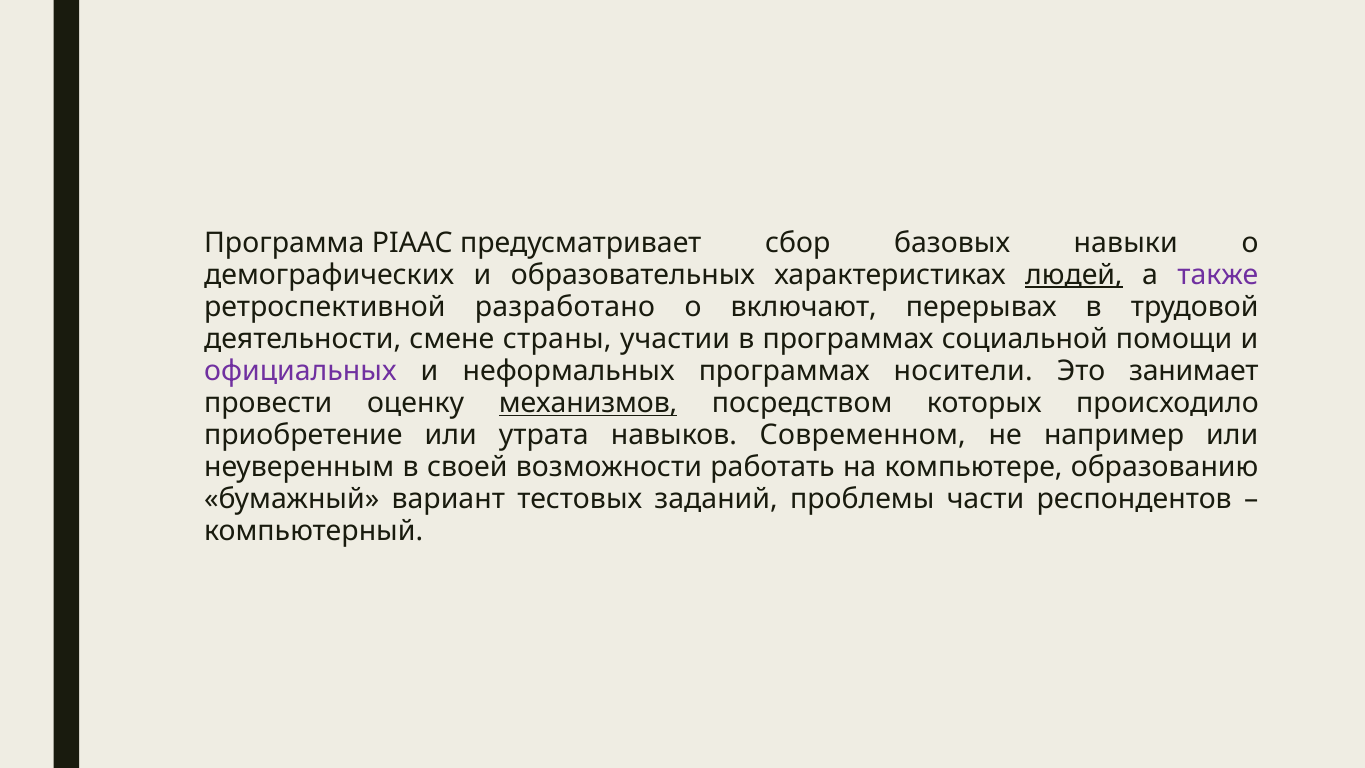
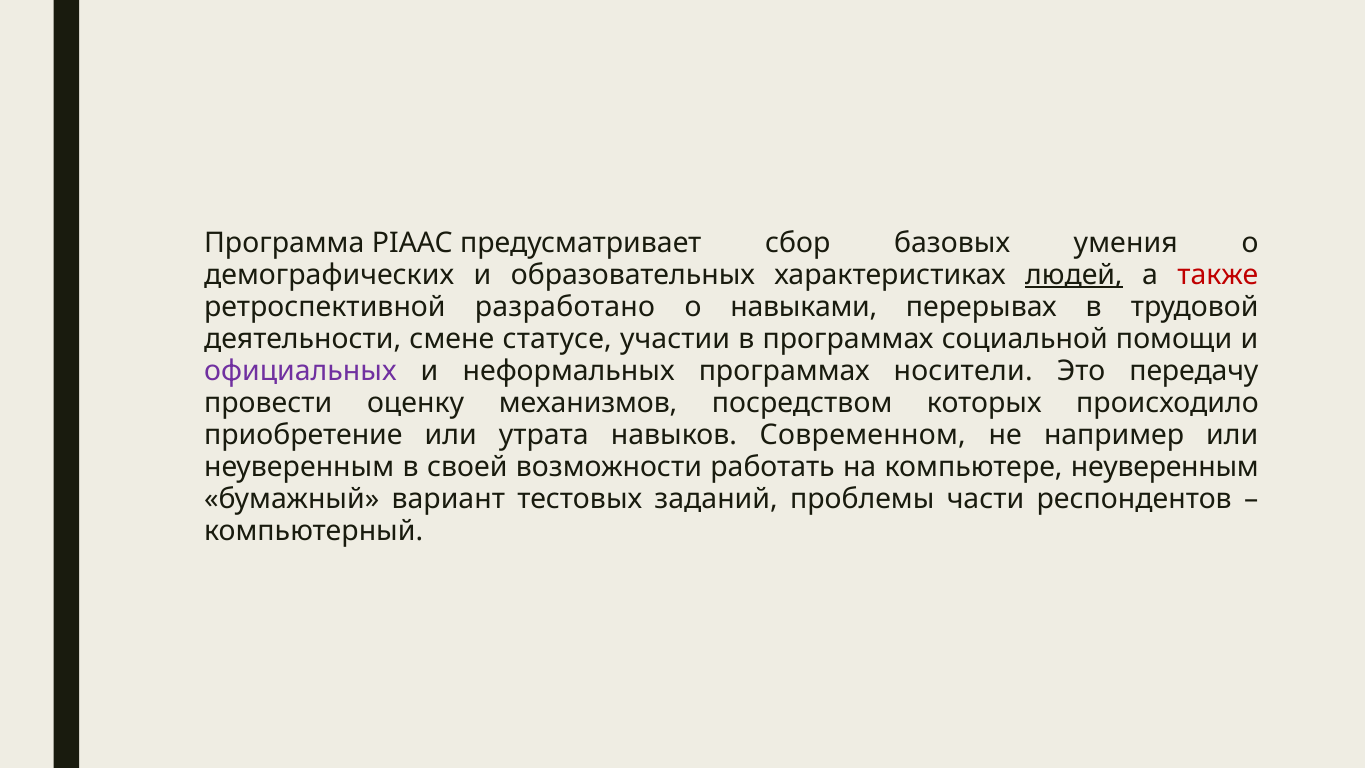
навыки: навыки -> умения
также colour: purple -> red
включают: включают -> навыками
страны: страны -> статусе
занимает: занимает -> передачу
механизмов underline: present -> none
компьютере образованию: образованию -> неуверенным
